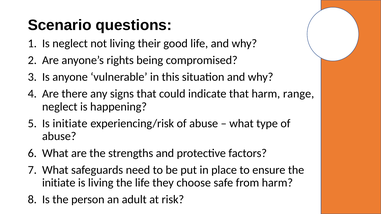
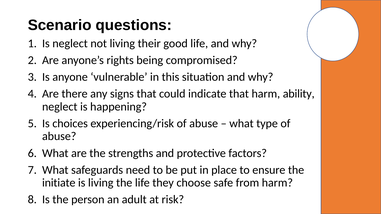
range: range -> ability
Is initiate: initiate -> choices
